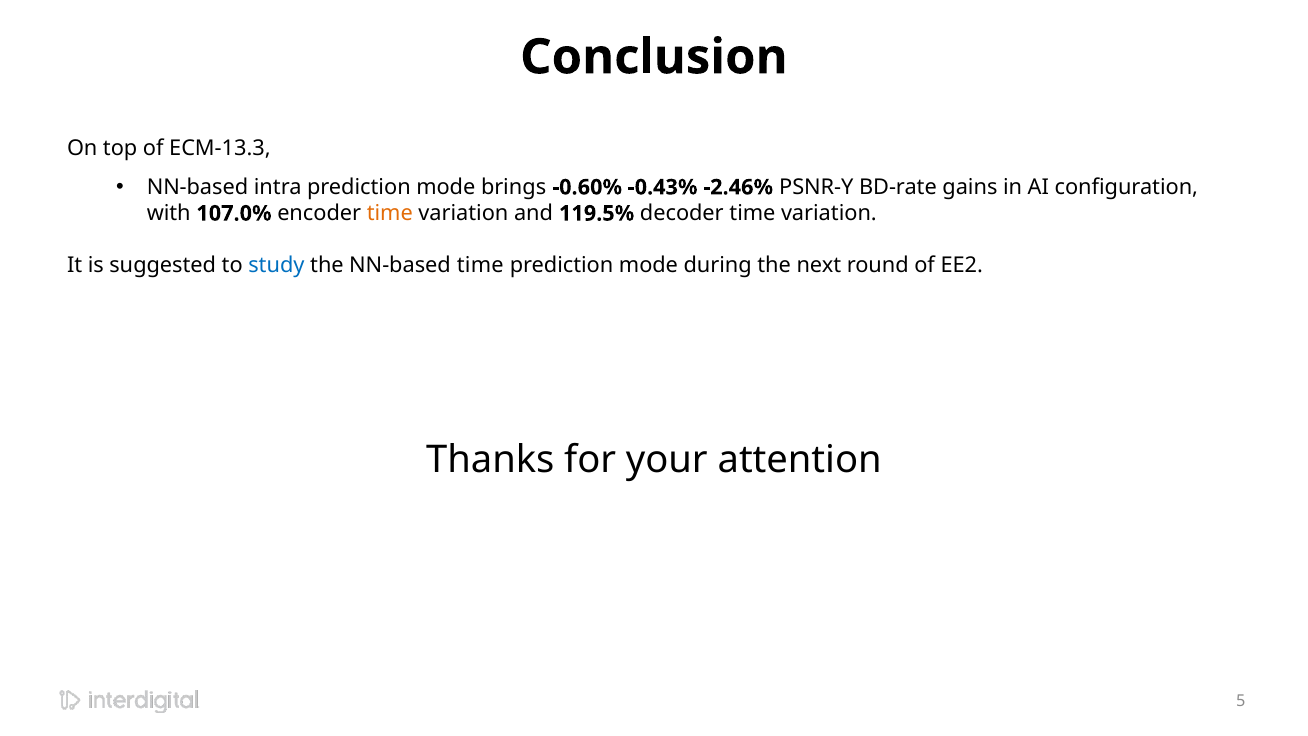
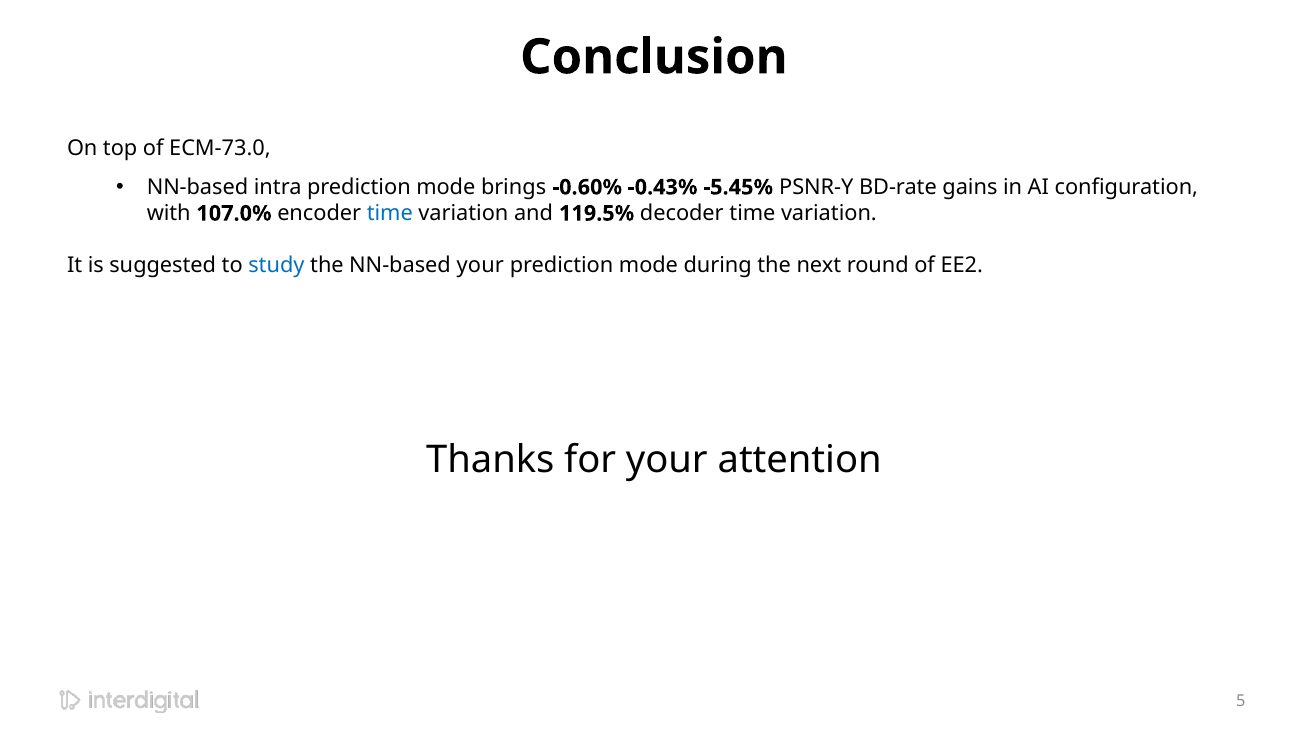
ECM-13.3: ECM-13.3 -> ECM-73.0
-2.46%: -2.46% -> -5.45%
time at (390, 213) colour: orange -> blue
NN-based time: time -> your
